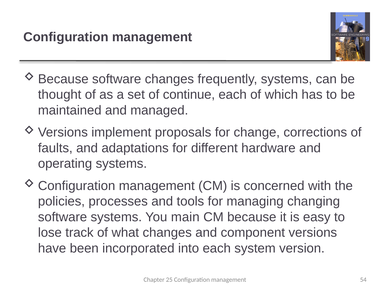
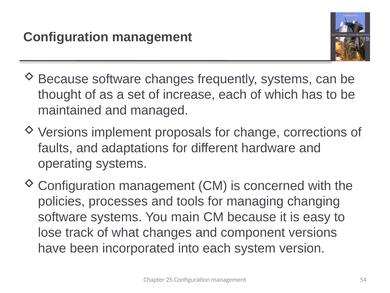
continue: continue -> increase
